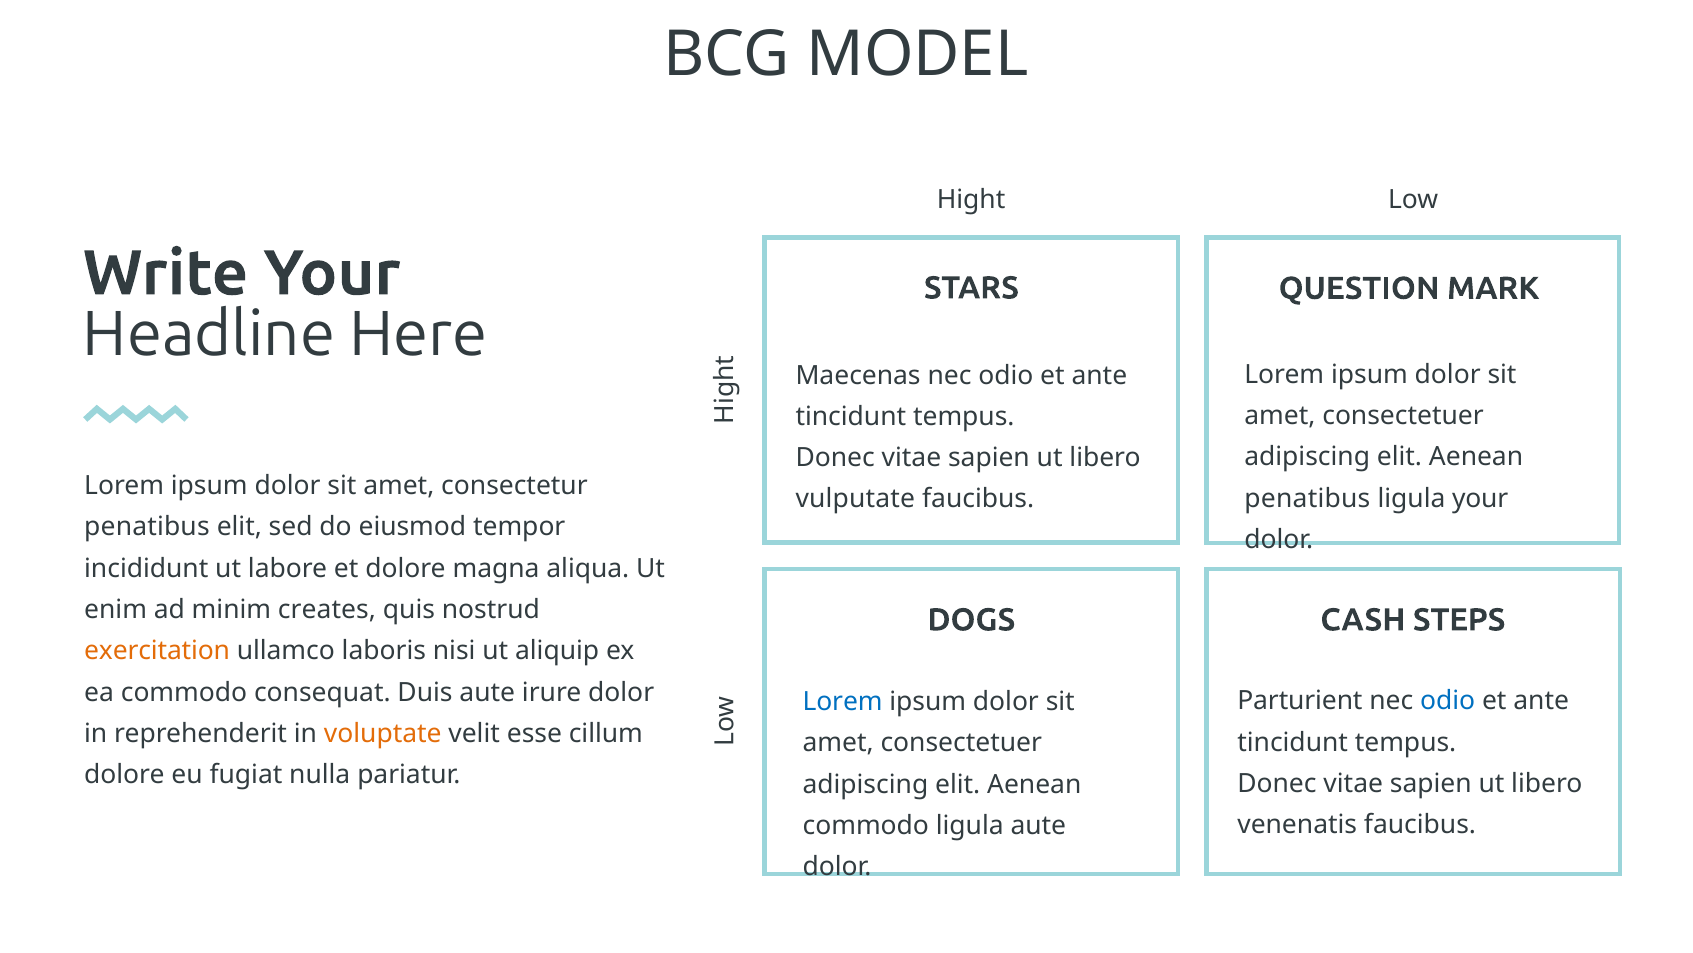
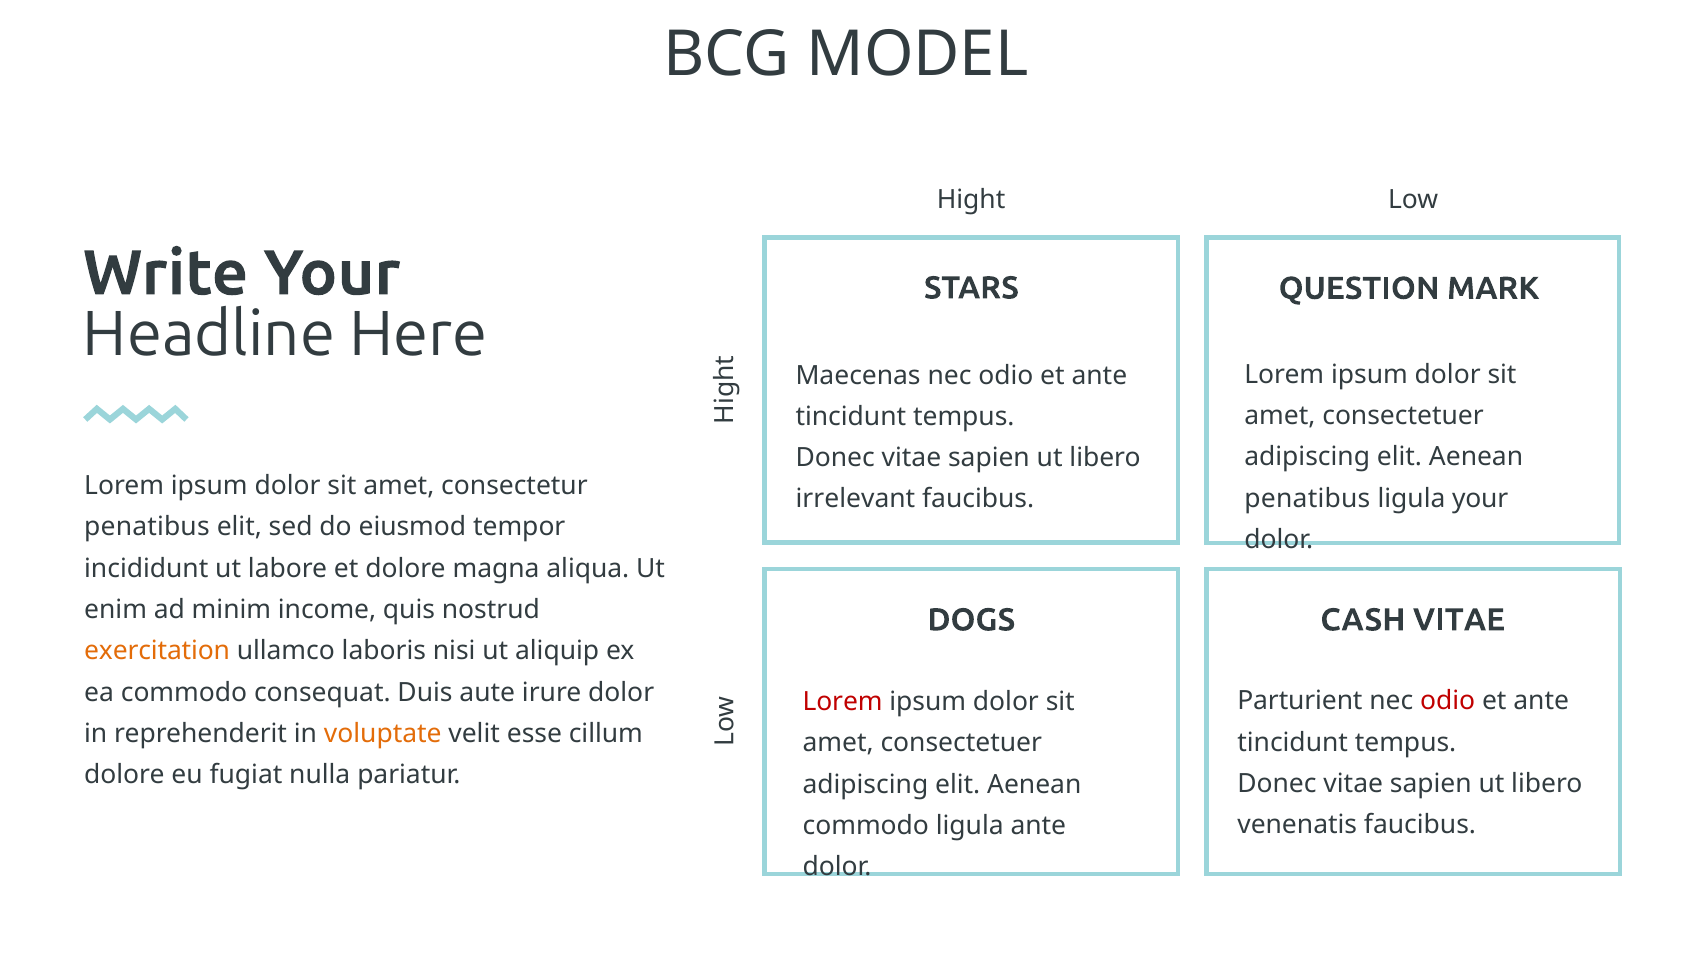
vulputate: vulputate -> irrelevant
creates: creates -> income
CASH STEPS: STEPS -> VITAE
odio at (1448, 700) colour: blue -> red
Lorem at (843, 701) colour: blue -> red
ligula aute: aute -> ante
